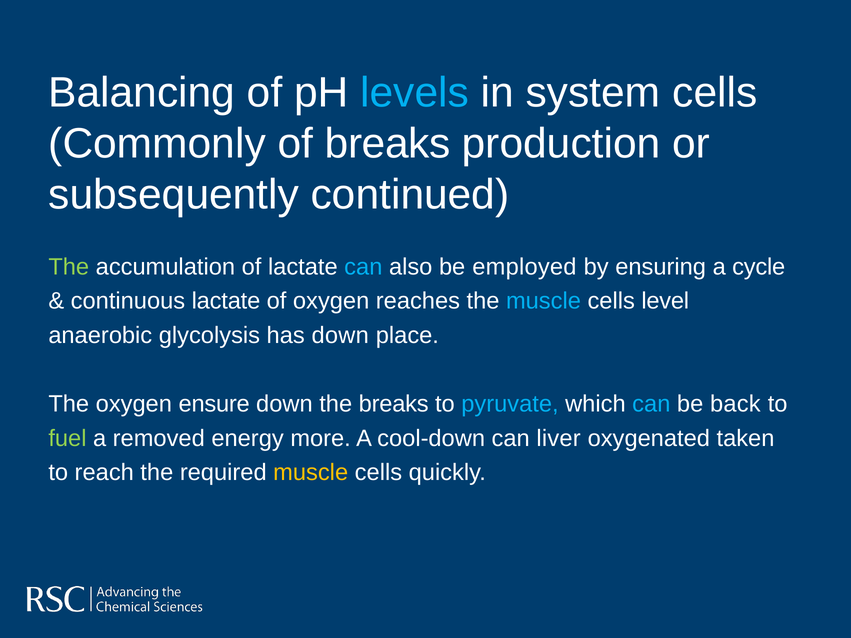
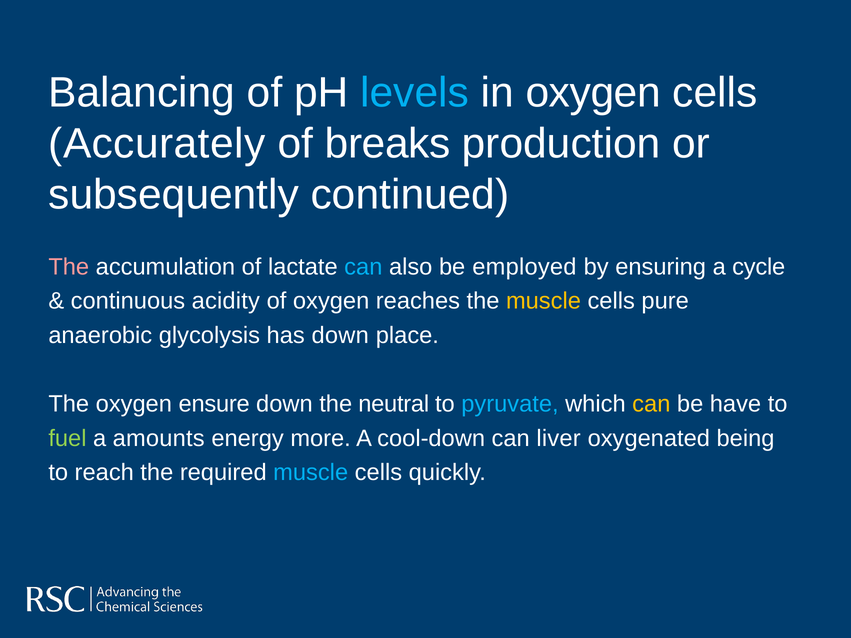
in system: system -> oxygen
Commonly: Commonly -> Accurately
The at (69, 267) colour: light green -> pink
continuous lactate: lactate -> acidity
muscle at (543, 301) colour: light blue -> yellow
level: level -> pure
the breaks: breaks -> neutral
can at (651, 404) colour: light blue -> yellow
back: back -> have
removed: removed -> amounts
taken: taken -> being
muscle at (311, 473) colour: yellow -> light blue
